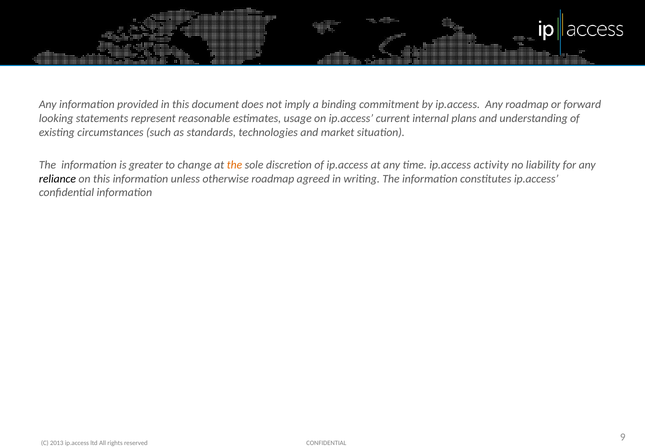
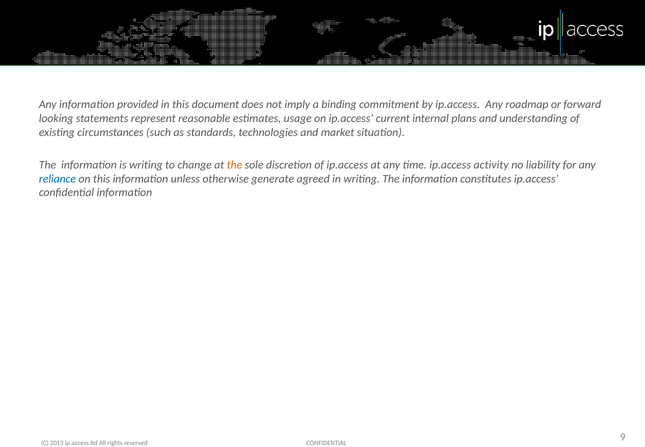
is greater: greater -> writing
reliance colour: black -> blue
otherwise roadmap: roadmap -> generate
